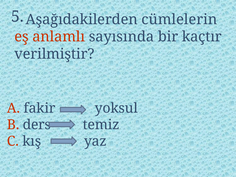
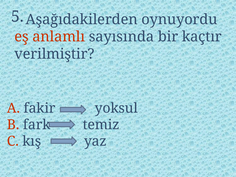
cümlelerin: cümlelerin -> oynuyordu
ders: ders -> fark
